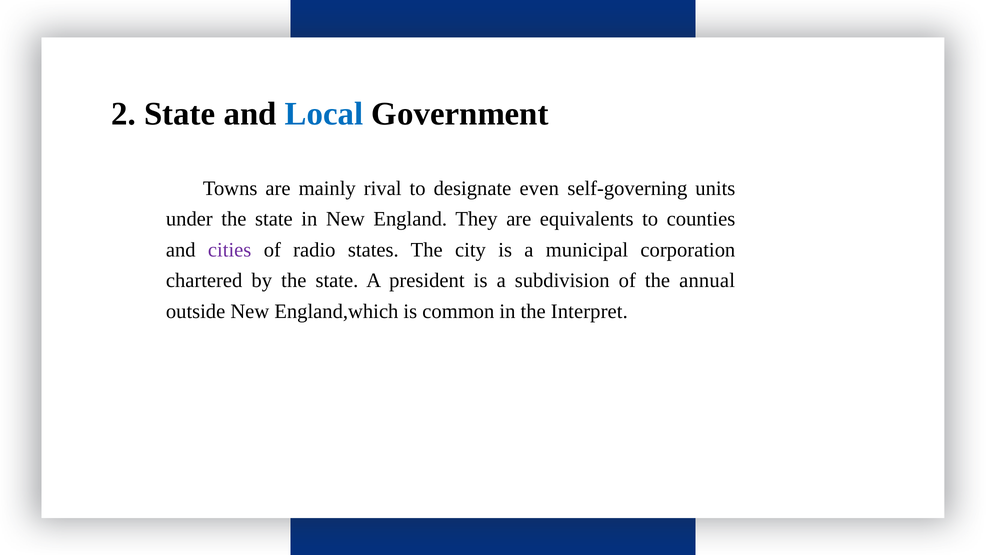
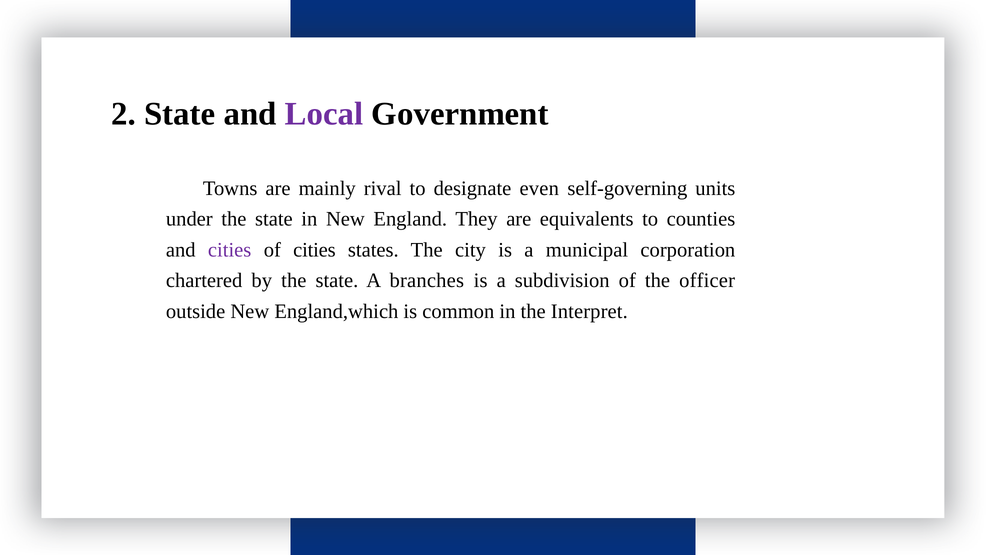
Local colour: blue -> purple
of radio: radio -> cities
president: president -> branches
annual: annual -> officer
